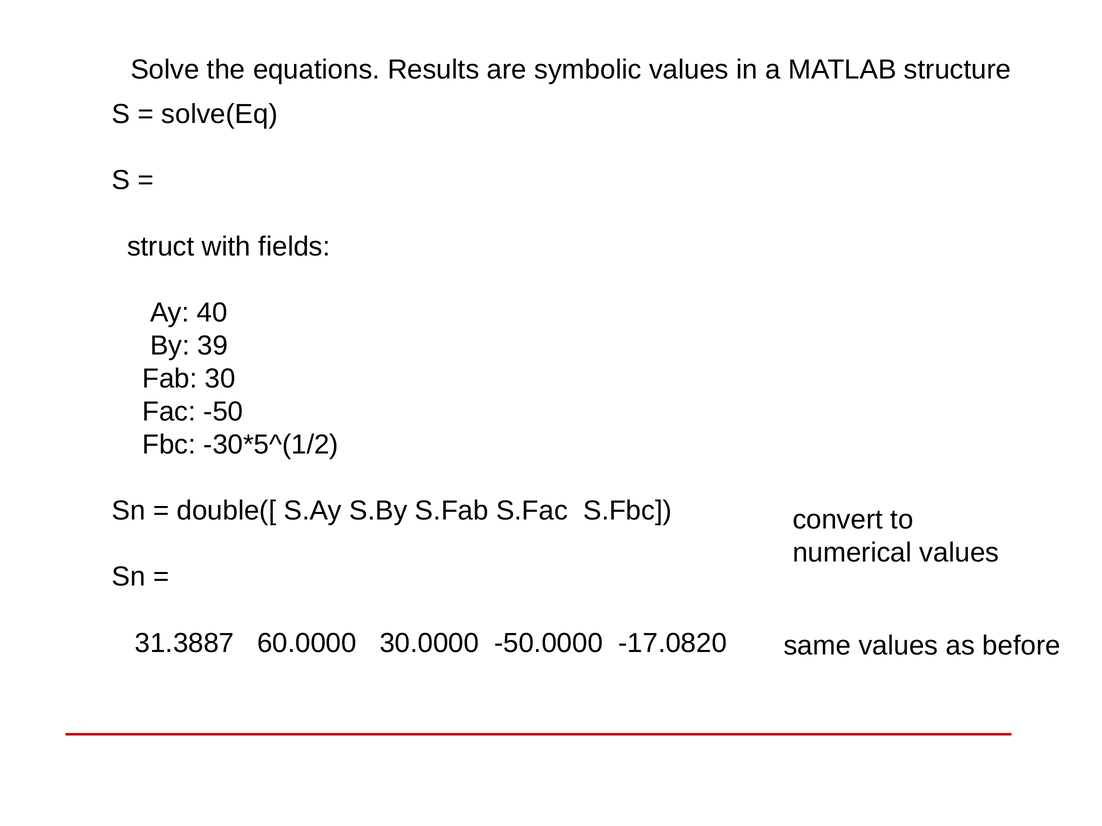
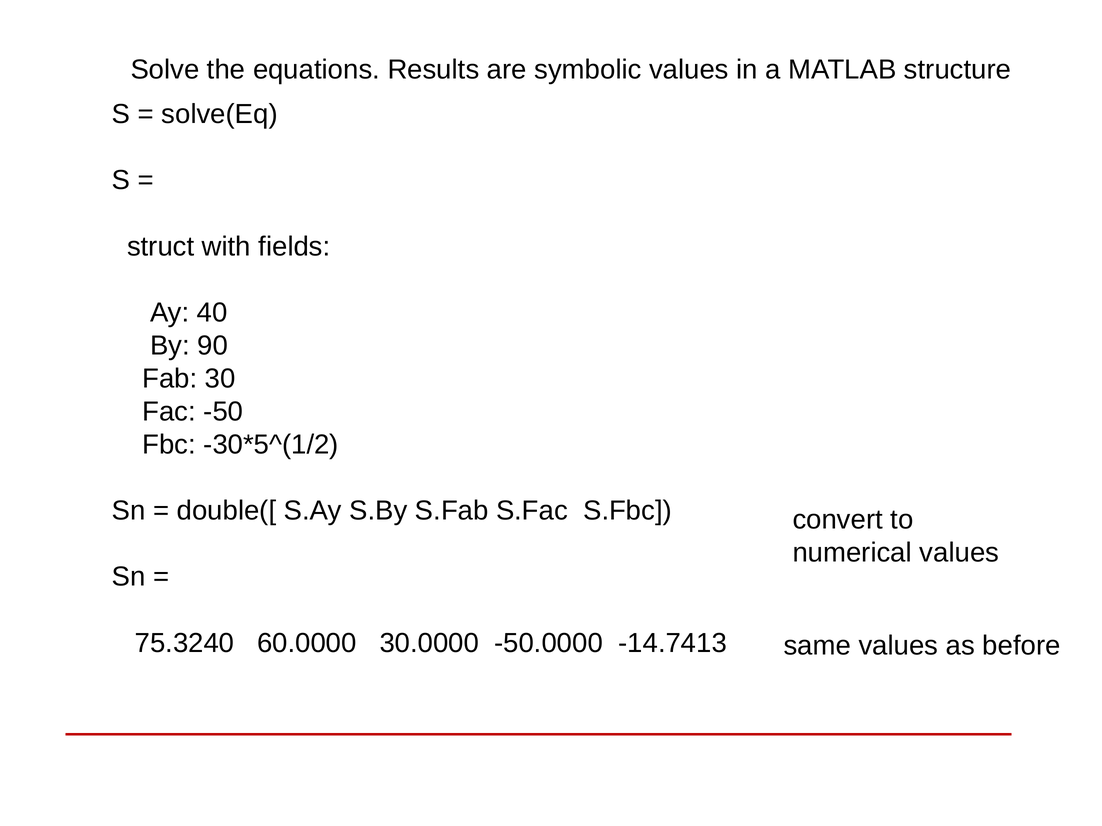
39: 39 -> 90
31.3887: 31.3887 -> 75.3240
-17.0820: -17.0820 -> -14.7413
